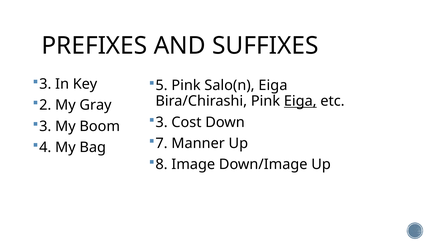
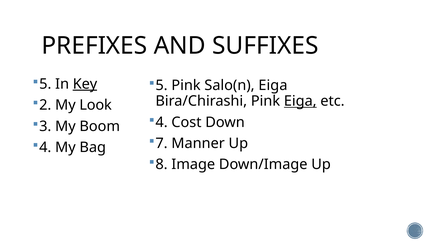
3 at (45, 84): 3 -> 5
Key underline: none -> present
Gray: Gray -> Look
3 at (162, 122): 3 -> 4
